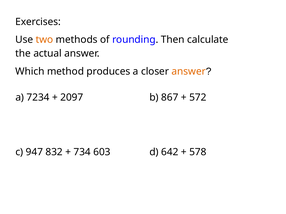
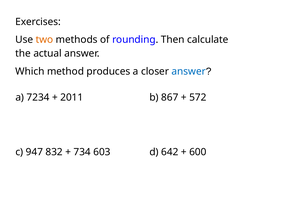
answer at (189, 71) colour: orange -> blue
2097: 2097 -> 2011
578: 578 -> 600
